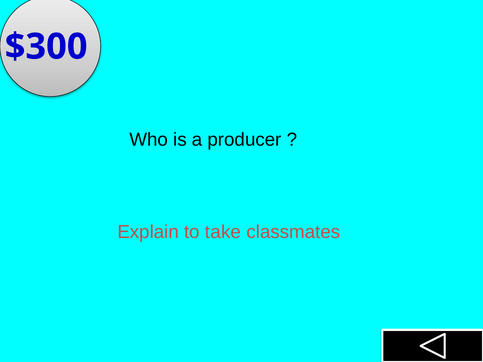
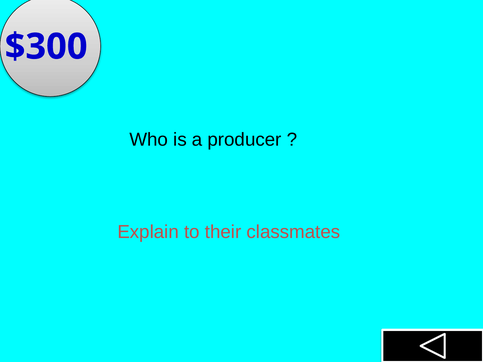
take: take -> their
